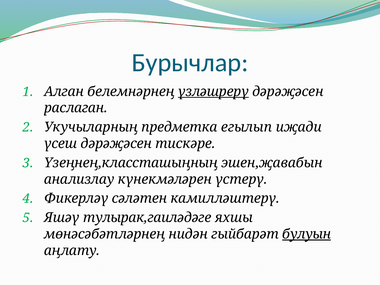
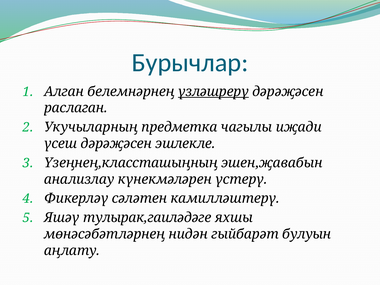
егылып: егылып -> чагылы
тискәре: тискәре -> эшлекле
булуын underline: present -> none
